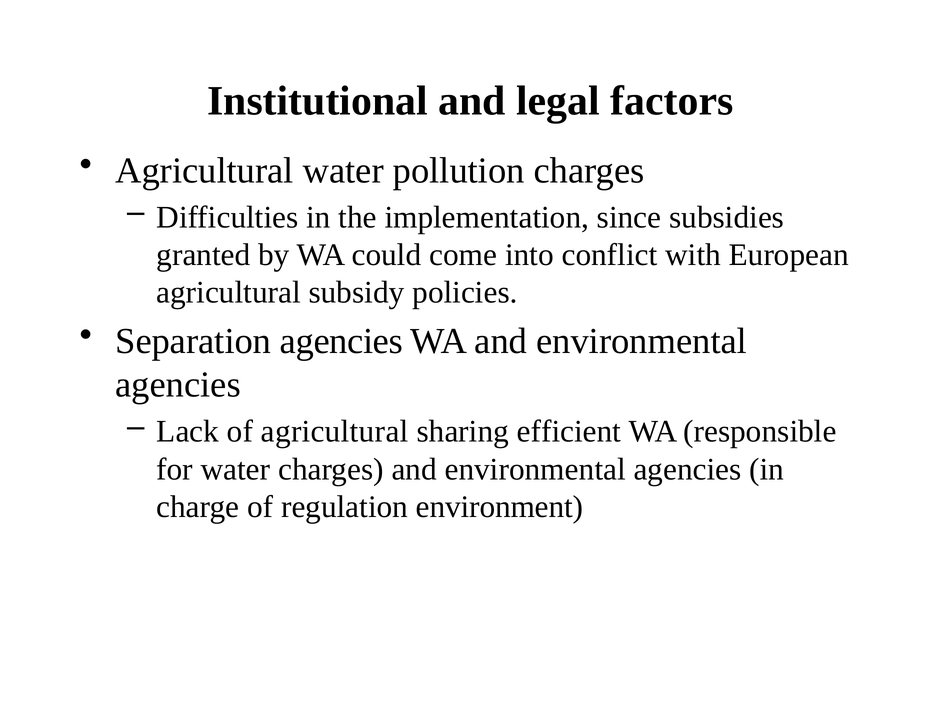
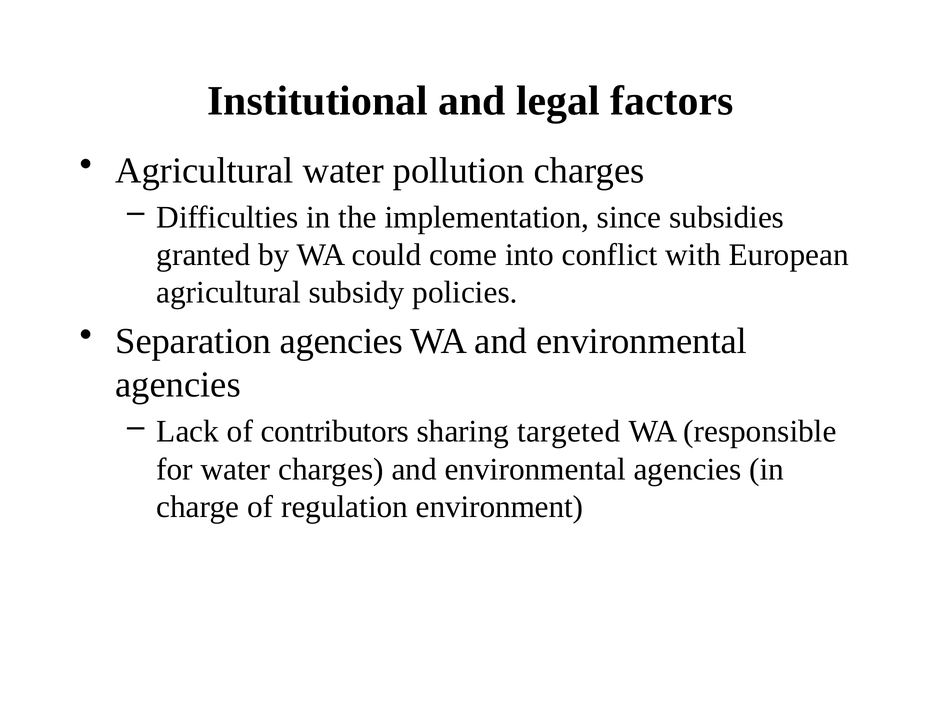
of agricultural: agricultural -> contributors
efficient: efficient -> targeted
